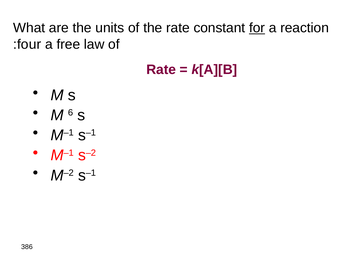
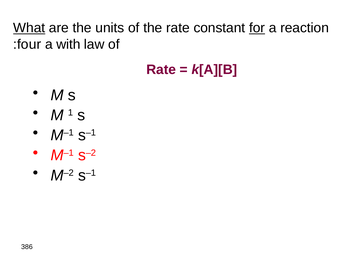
What underline: none -> present
free: free -> with
6: 6 -> 1
